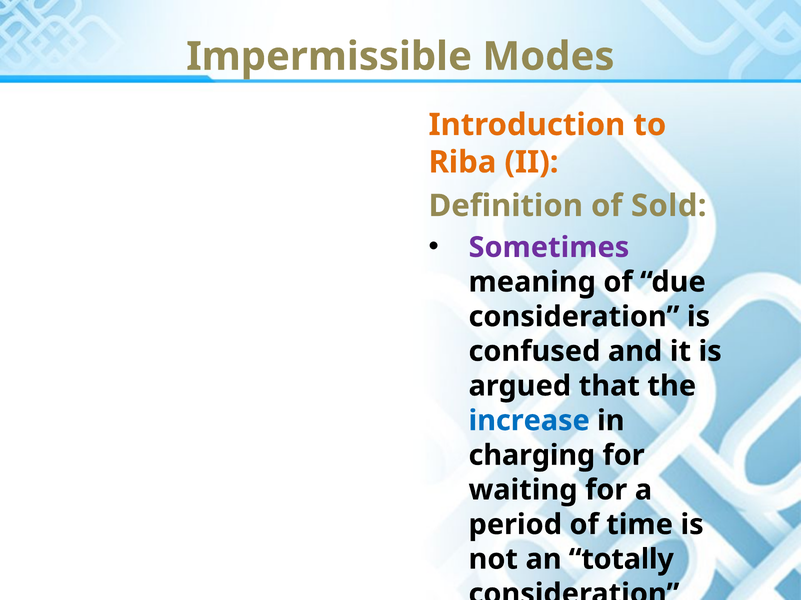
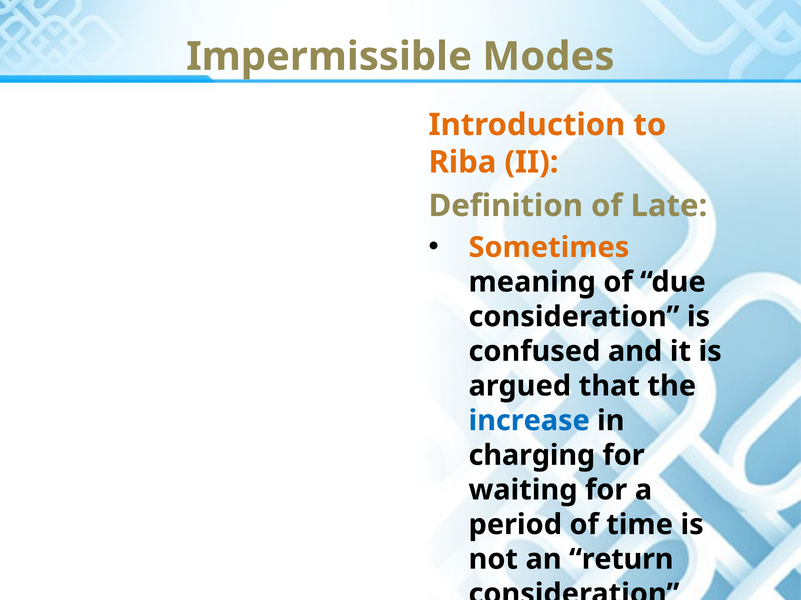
Sold: Sold -> Late
Sometimes colour: purple -> orange
totally: totally -> return
